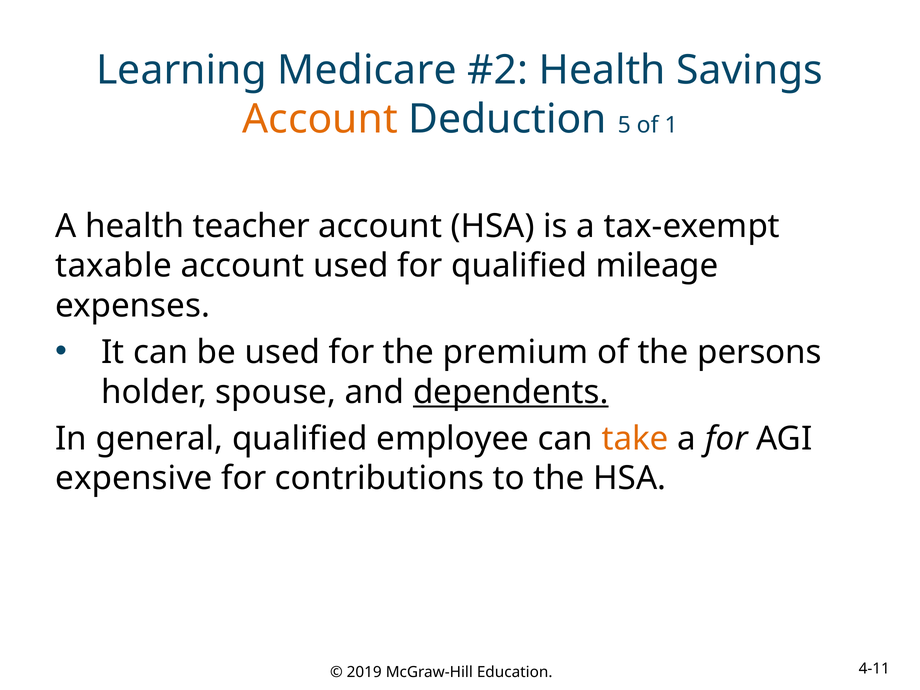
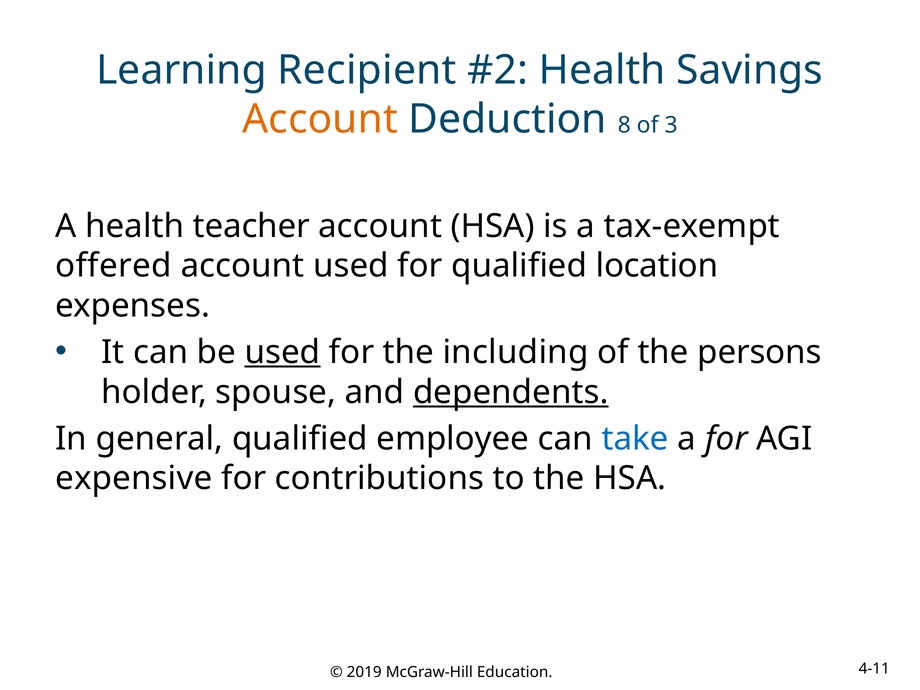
Medicare: Medicare -> Recipient
5: 5 -> 8
1: 1 -> 3
taxable: taxable -> offered
mileage: mileage -> location
used at (283, 352) underline: none -> present
premium: premium -> including
take colour: orange -> blue
